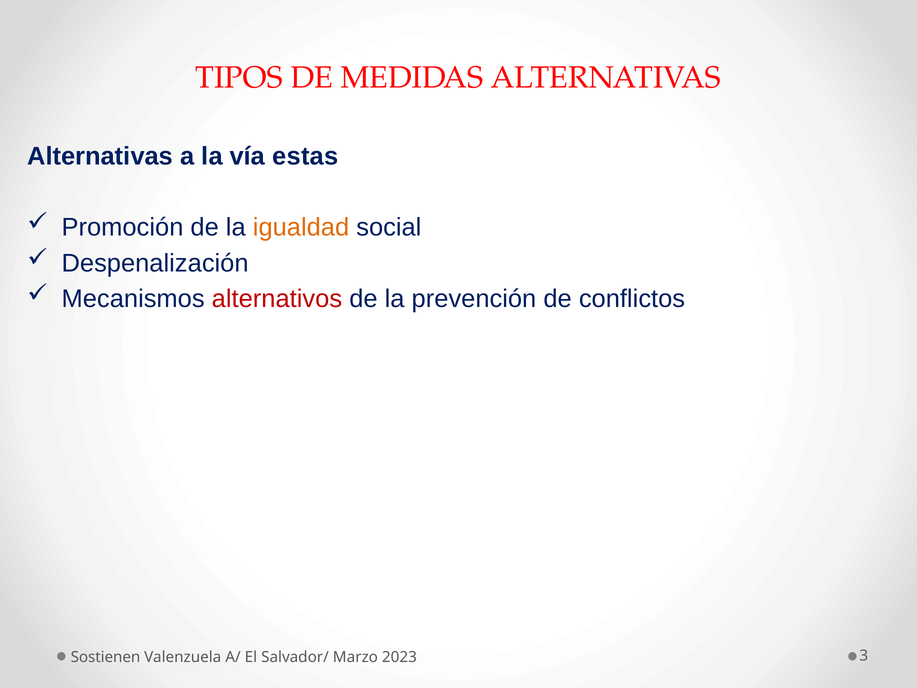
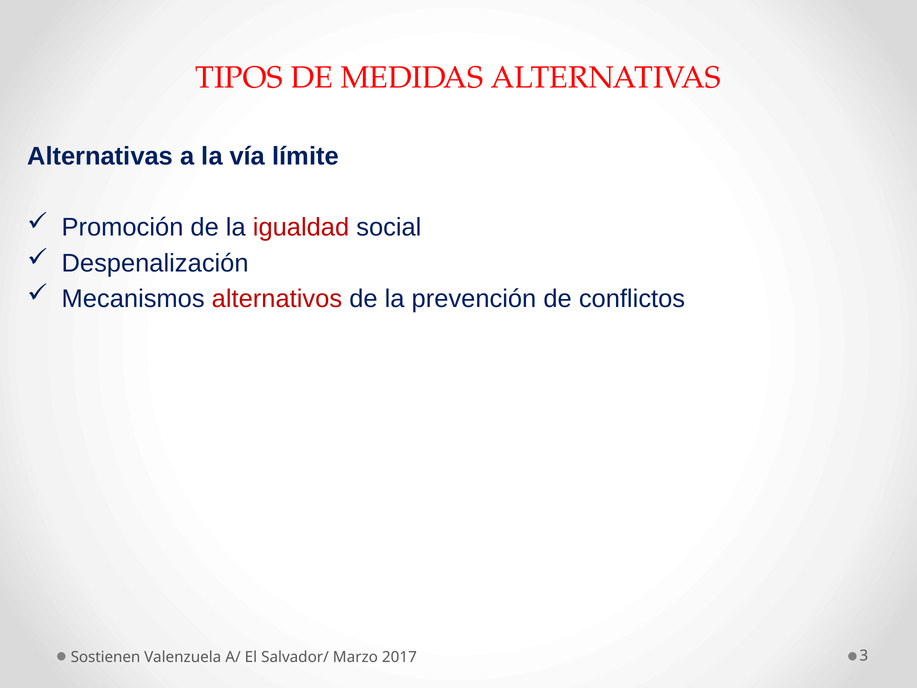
estas: estas -> límite
igualdad colour: orange -> red
2023: 2023 -> 2017
